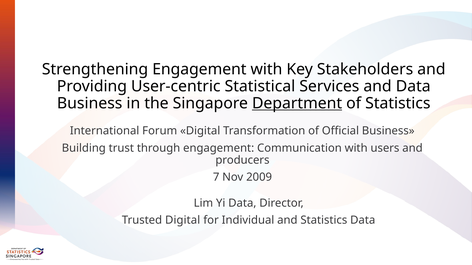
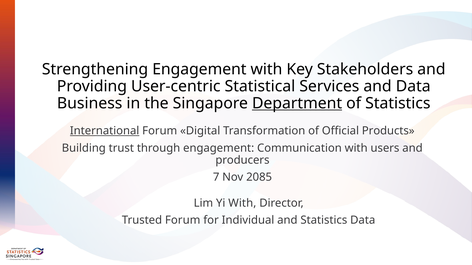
International underline: none -> present
Official Business: Business -> Products
2009: 2009 -> 2085
Yi Data: Data -> With
Trusted Digital: Digital -> Forum
